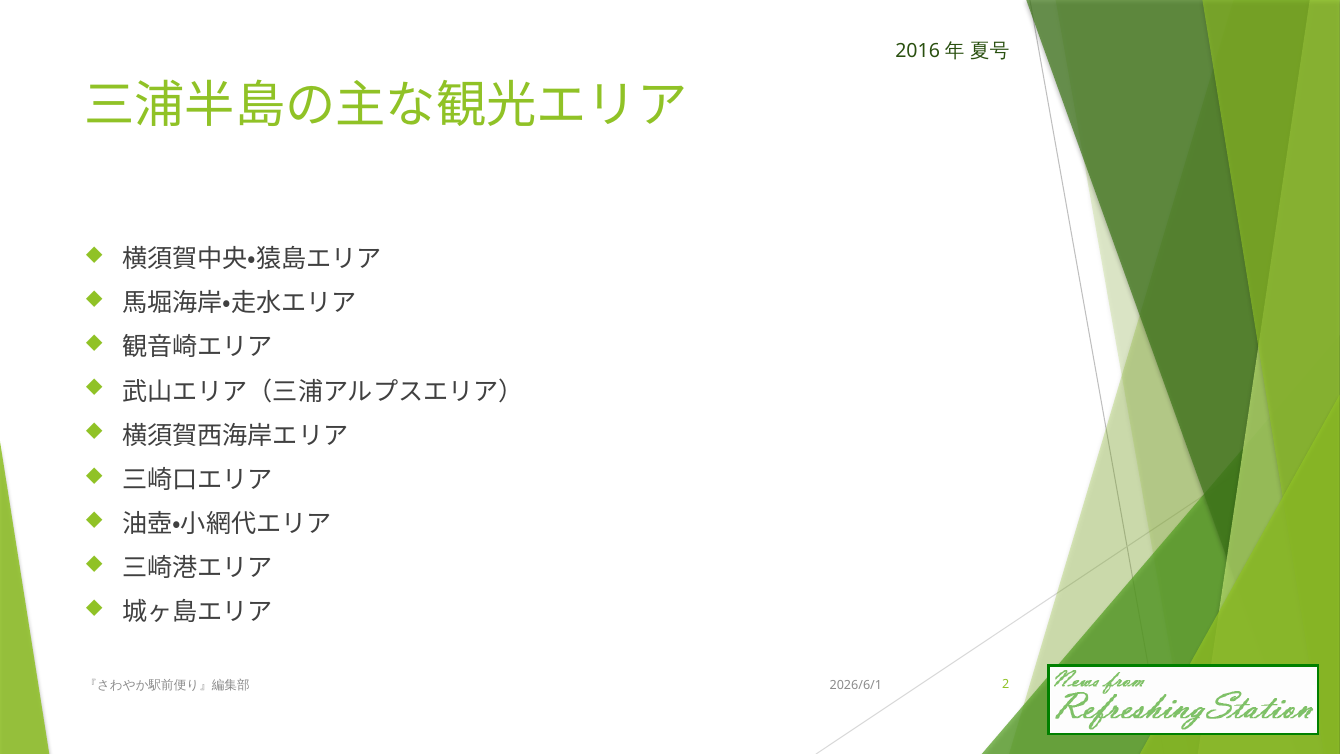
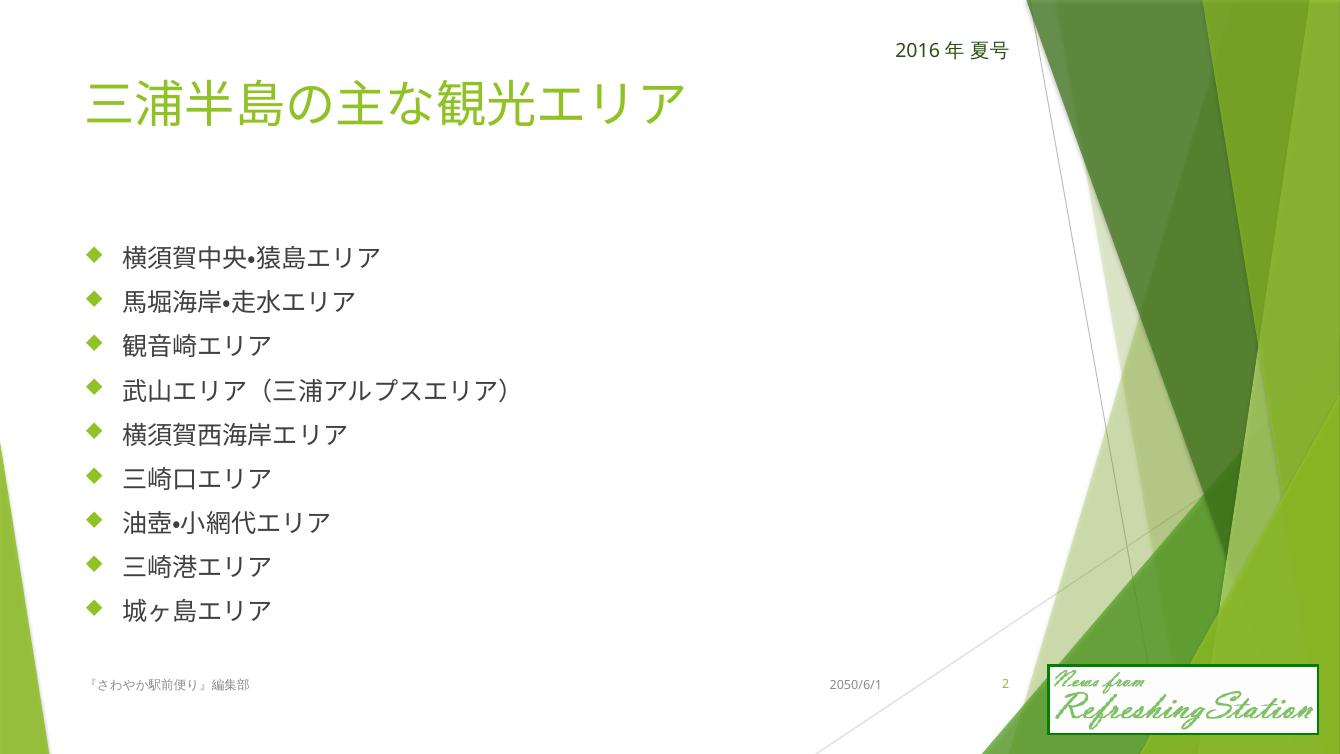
2026/6/1: 2026/6/1 -> 2050/6/1
